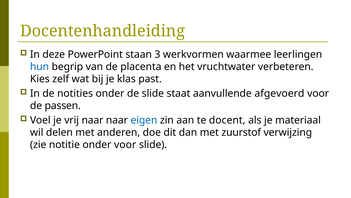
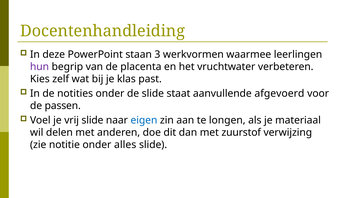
hun colour: blue -> purple
vrij naar: naar -> slide
docent: docent -> longen
onder voor: voor -> alles
